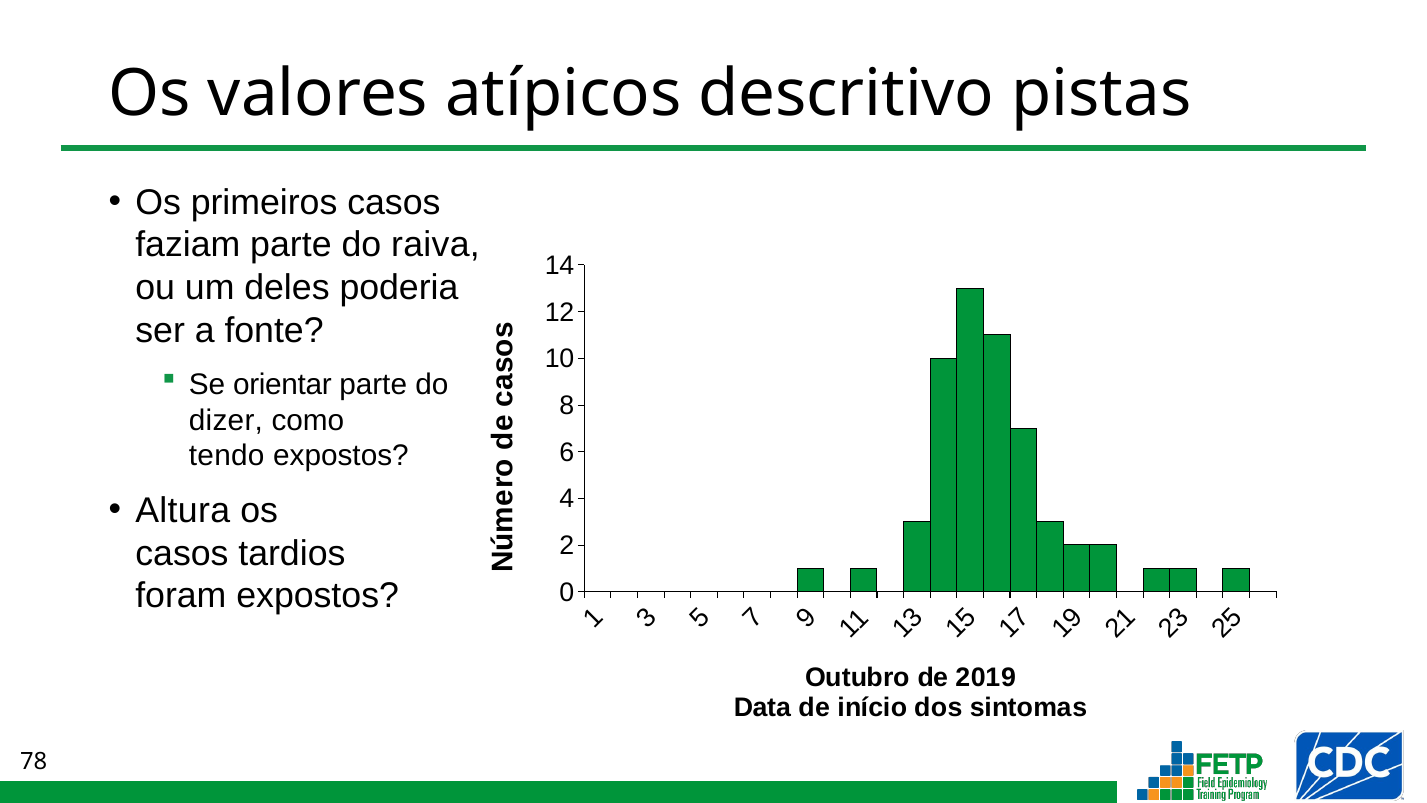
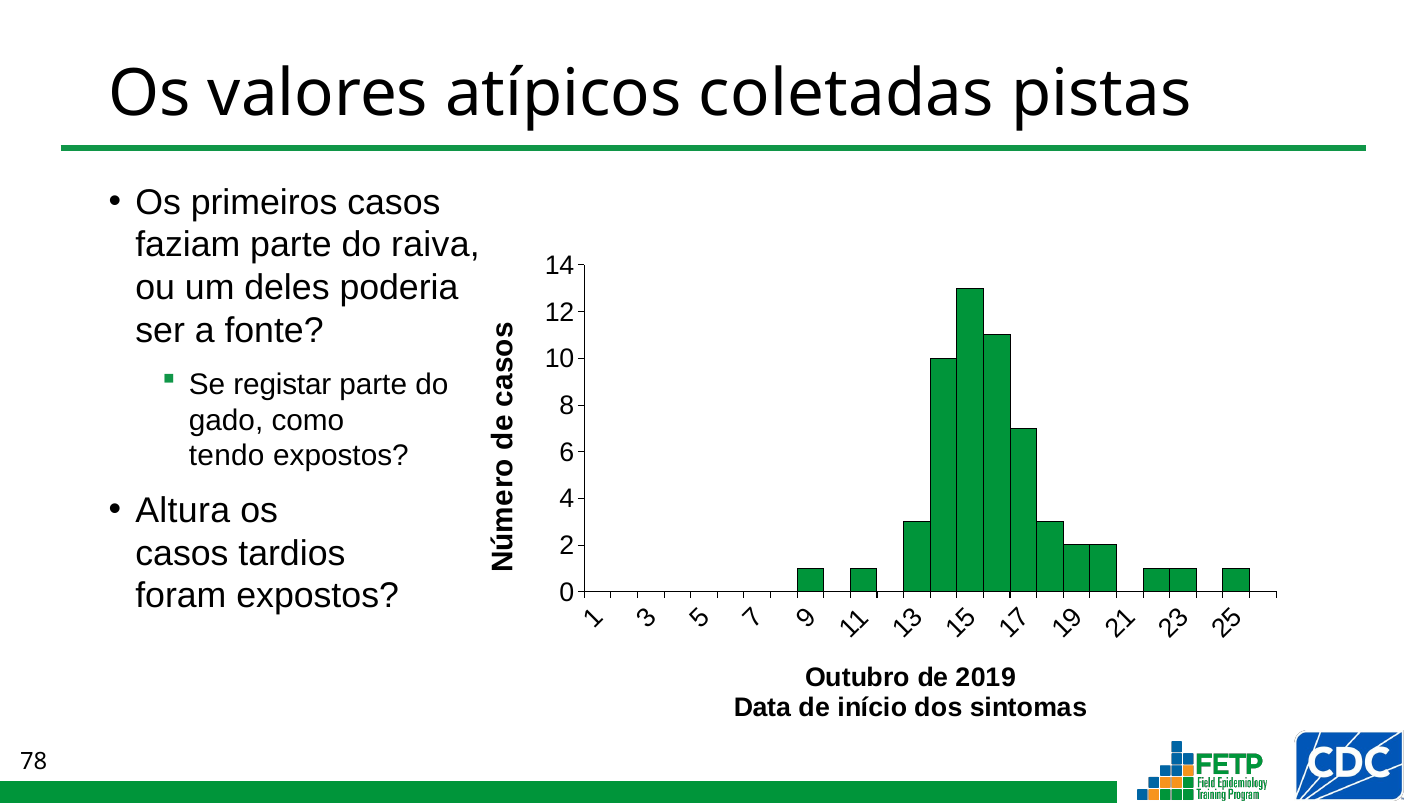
descritivo: descritivo -> coletadas
orientar: orientar -> registar
dizer: dizer -> gado
